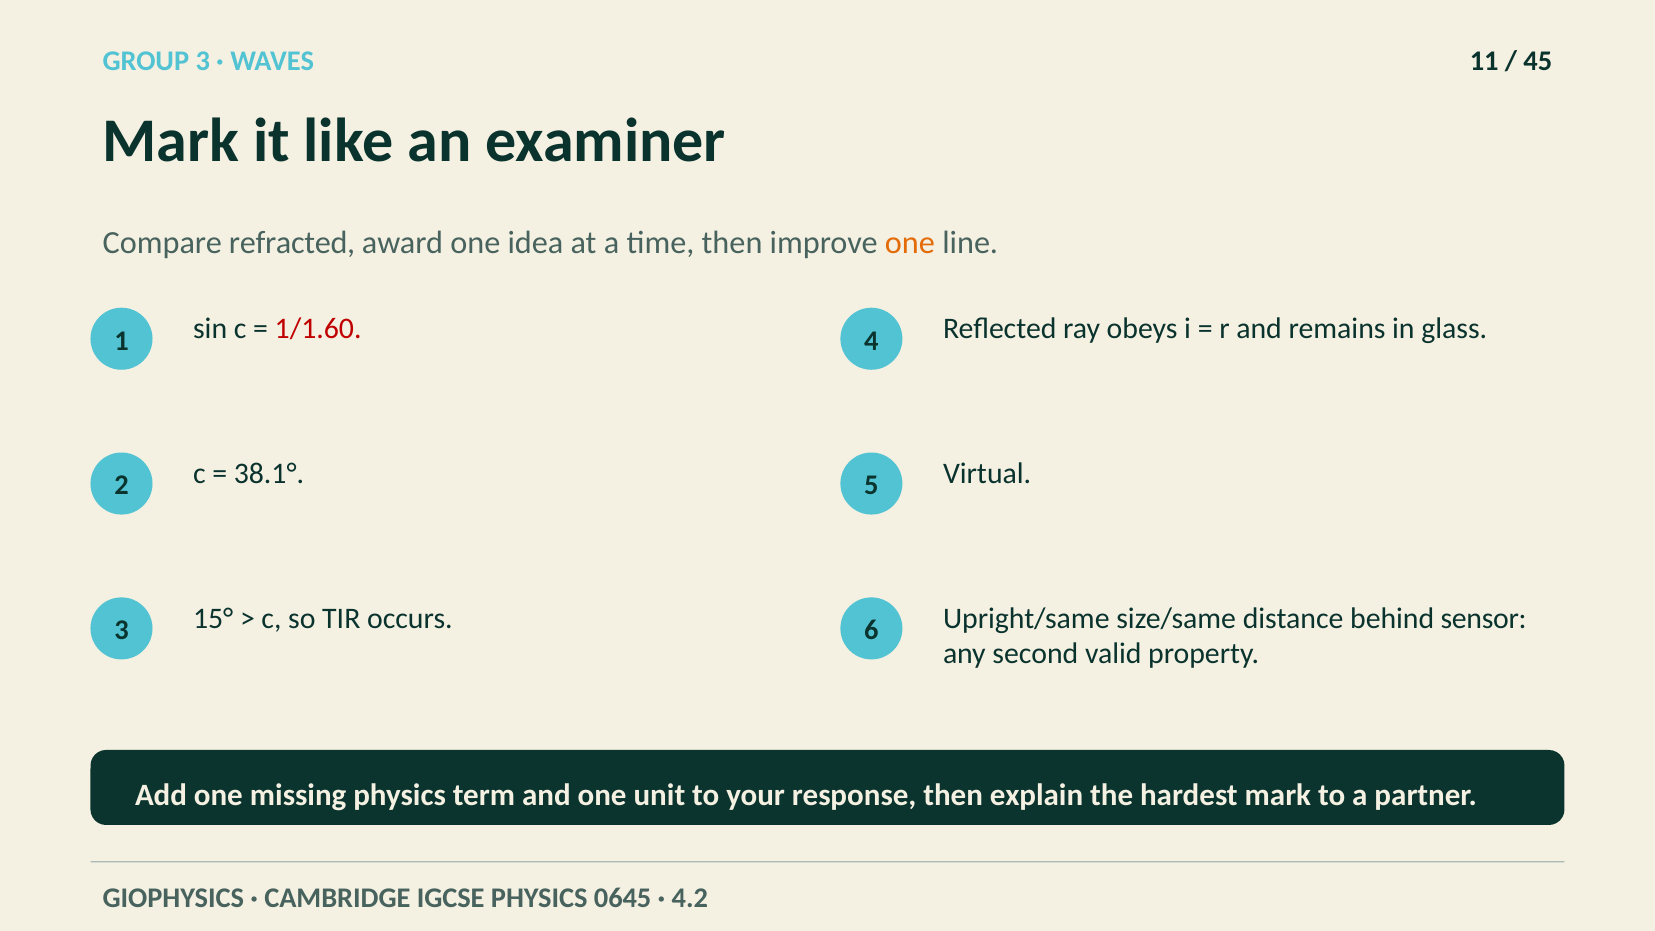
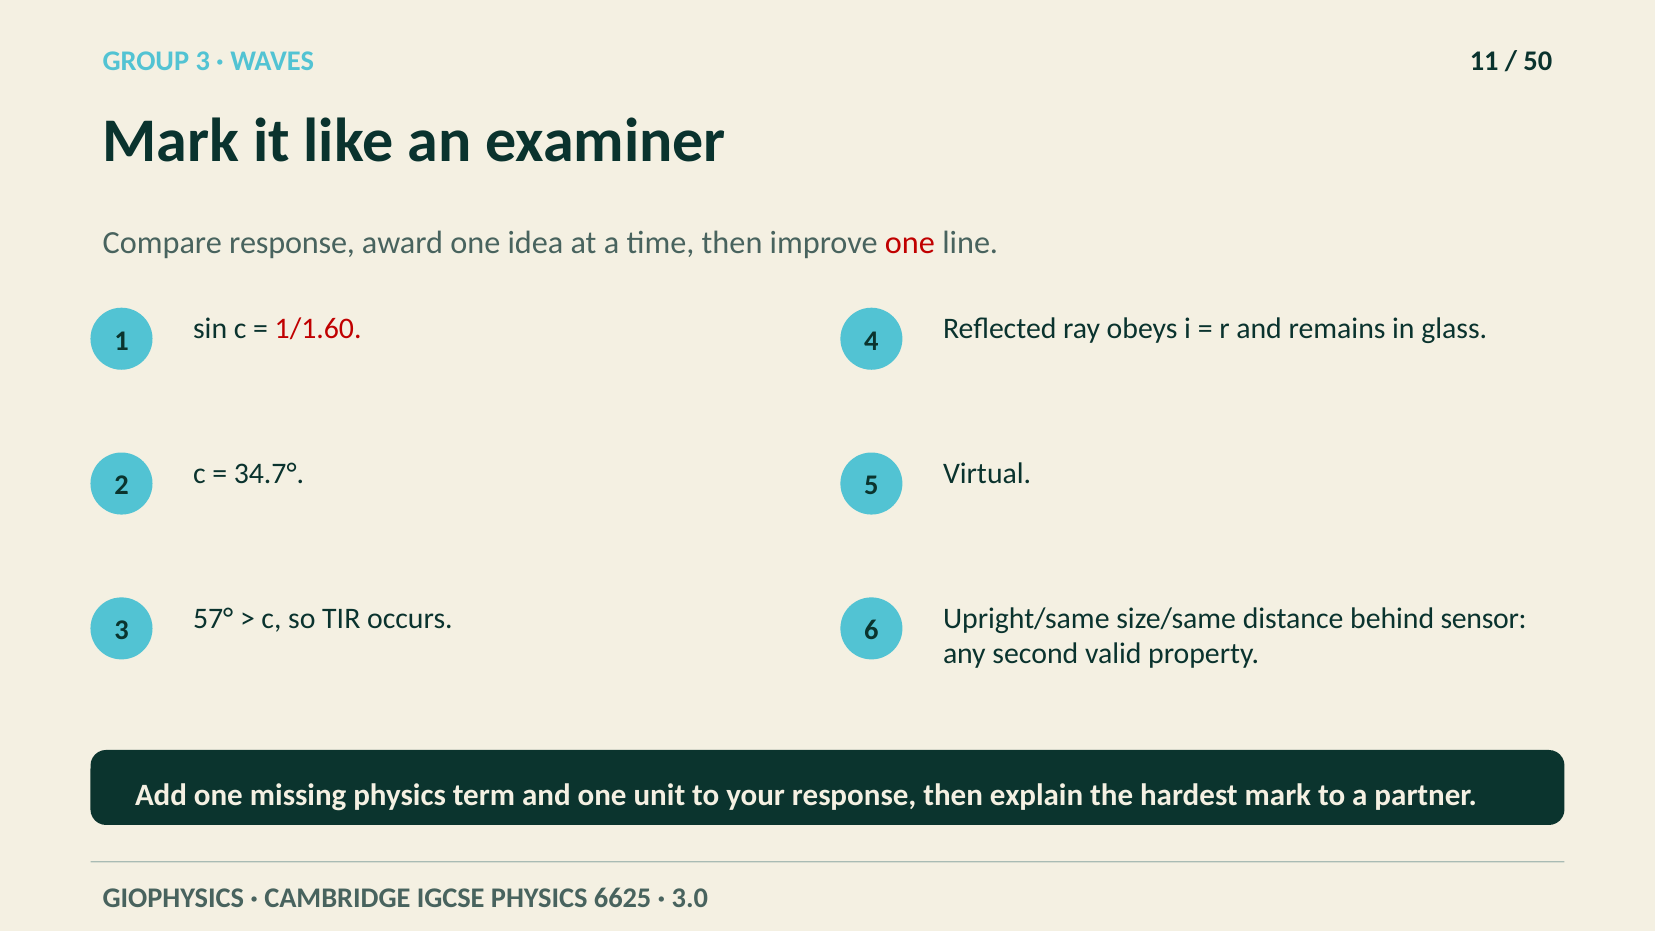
45: 45 -> 50
Compare refracted: refracted -> response
one at (910, 242) colour: orange -> red
38.1°: 38.1° -> 34.7°
15°: 15° -> 57°
0645: 0645 -> 6625
4.2: 4.2 -> 3.0
